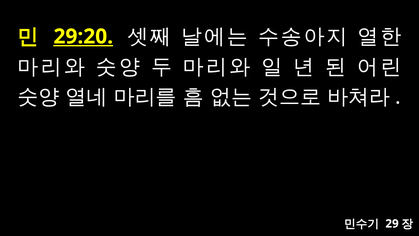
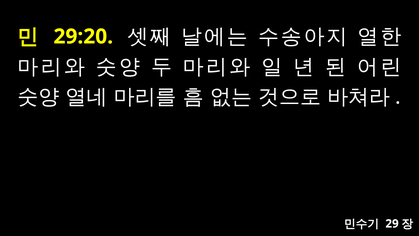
29:20 underline: present -> none
